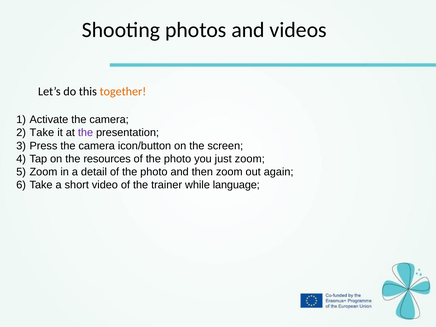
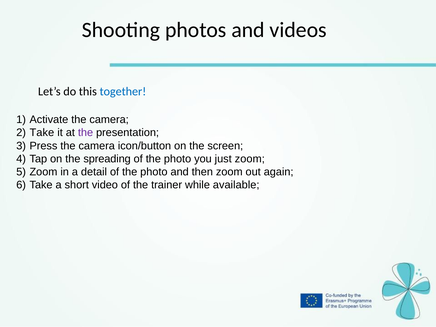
together colour: orange -> blue
resources: resources -> spreading
language: language -> available
